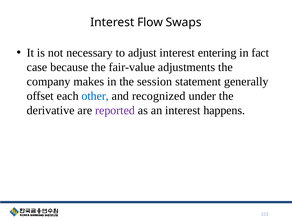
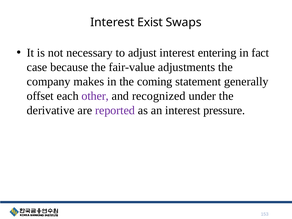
Flow: Flow -> Exist
session: session -> coming
other colour: blue -> purple
happens: happens -> pressure
